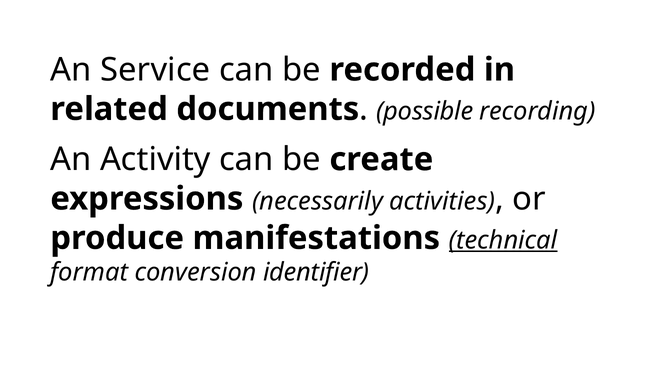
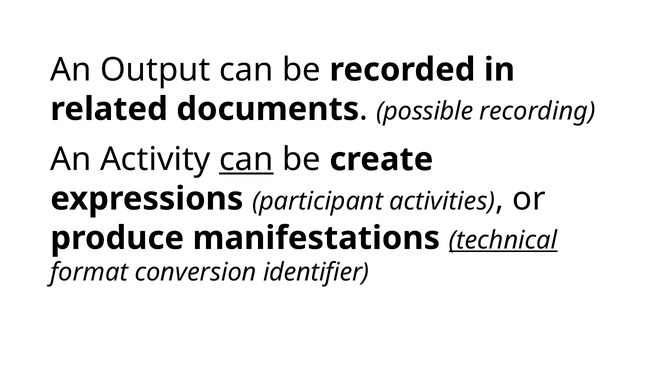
Service: Service -> Output
can at (246, 159) underline: none -> present
necessarily: necessarily -> participant
